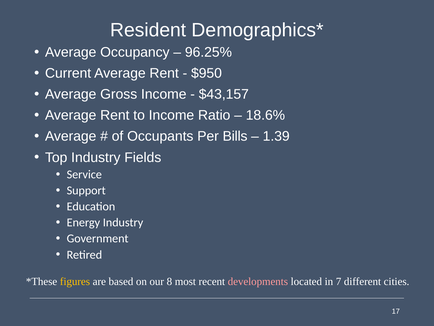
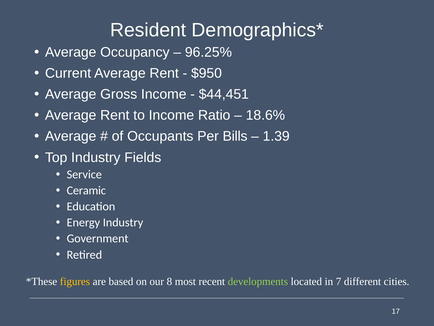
$43,157: $43,157 -> $44,451
Support: Support -> Ceramic
developments colour: pink -> light green
